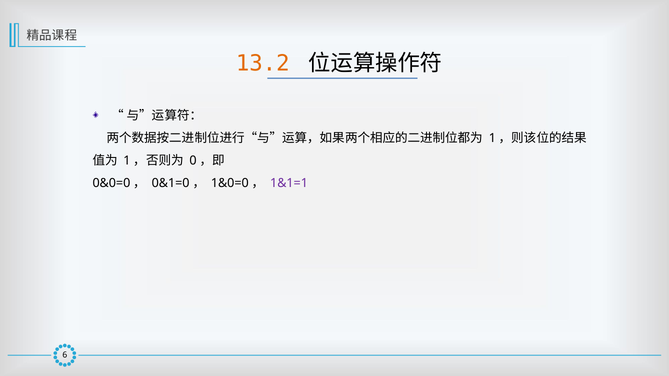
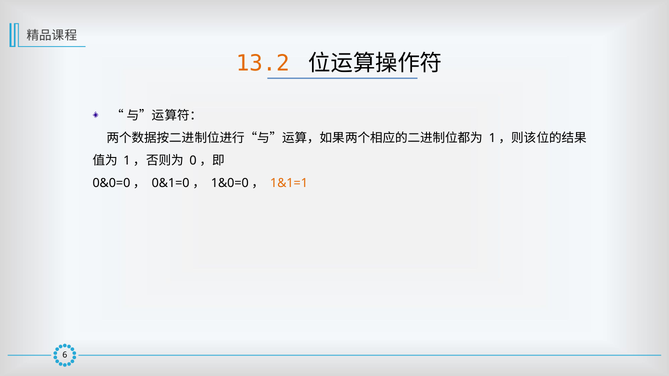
1&1=1 colour: purple -> orange
